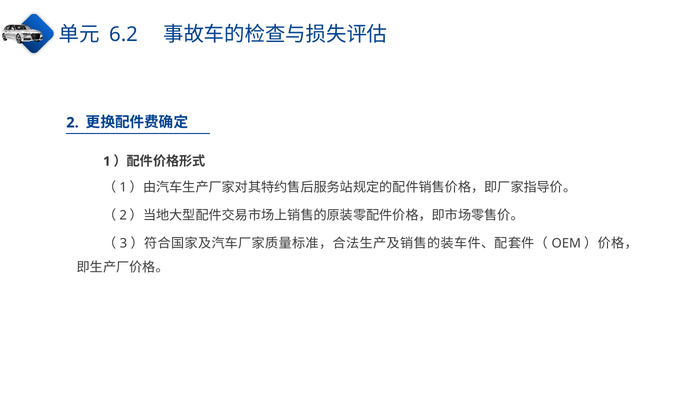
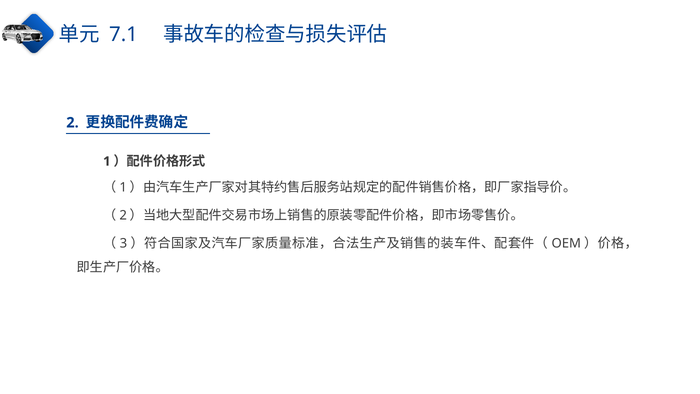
6.2: 6.2 -> 7.1
